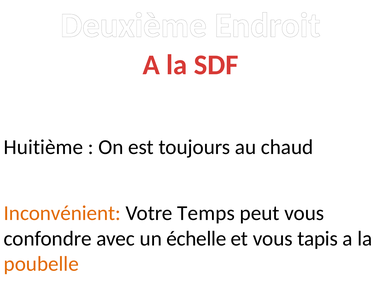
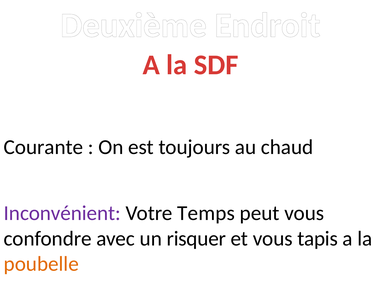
Huitième: Huitième -> Courante
Inconvénient colour: orange -> purple
échelle: échelle -> risquer
